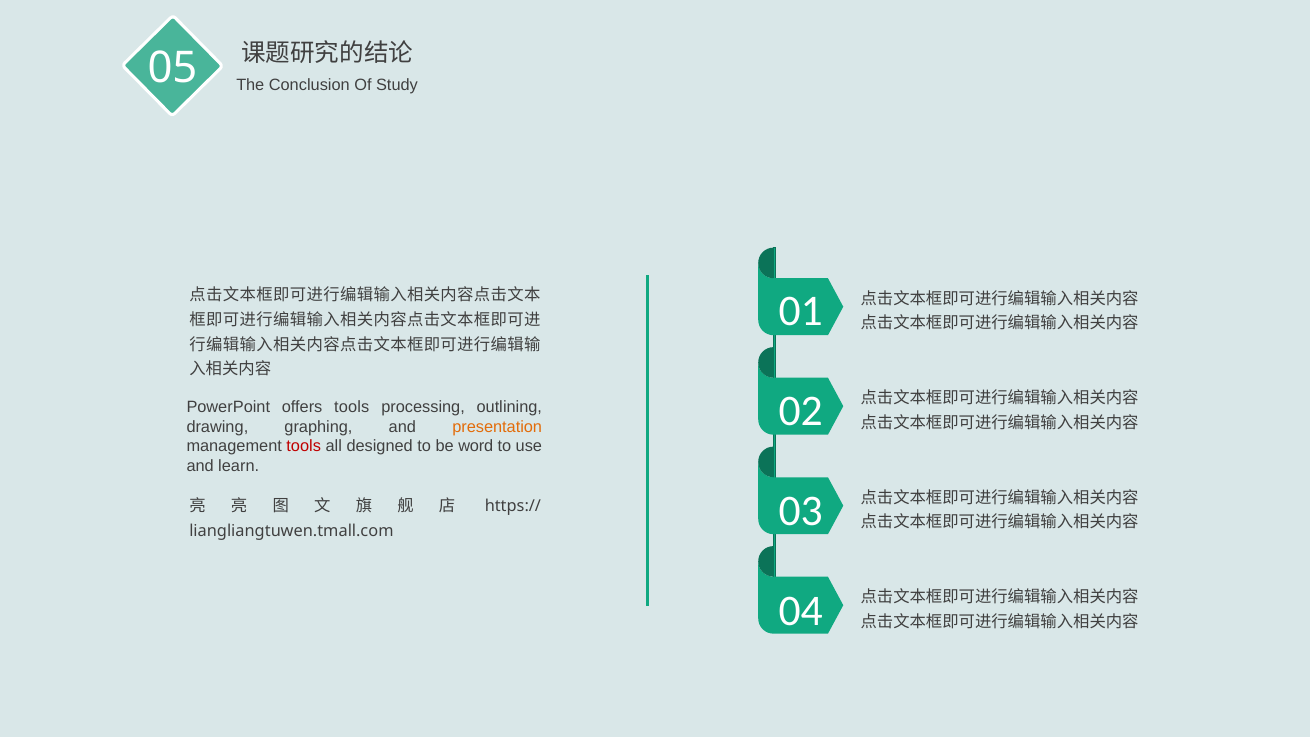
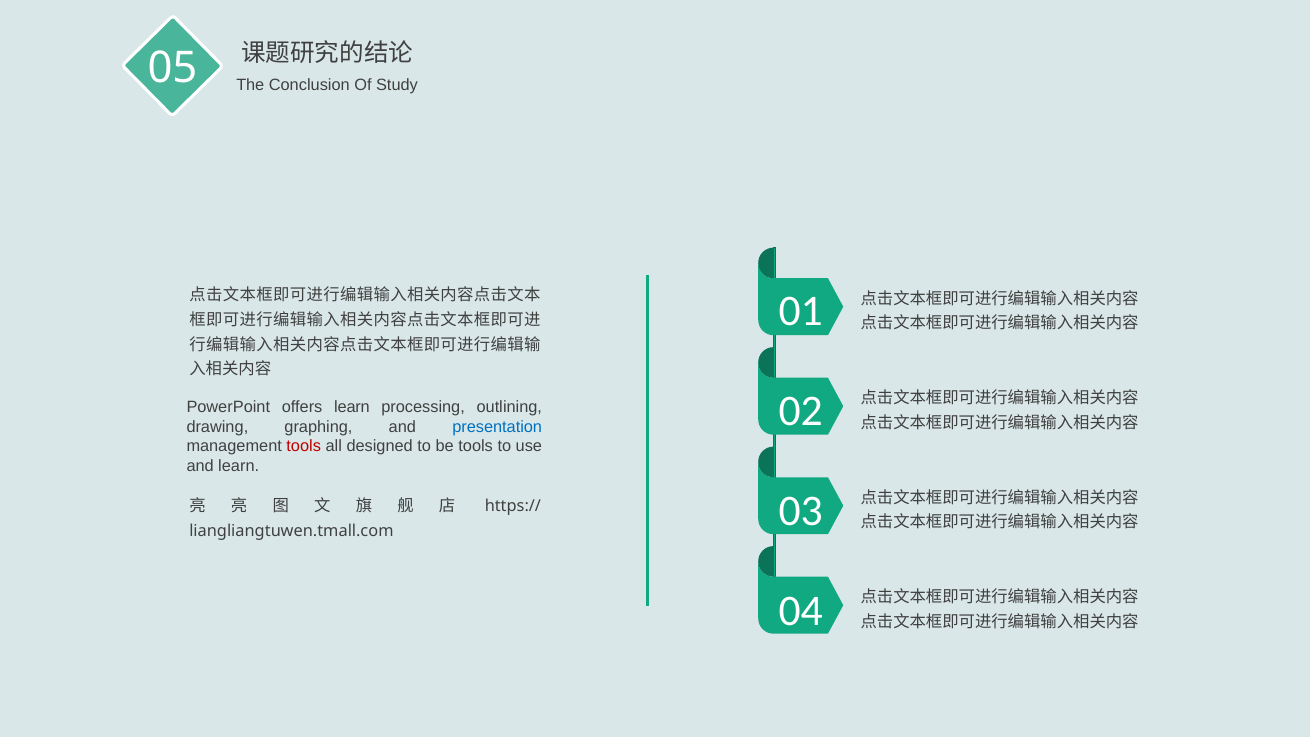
offers tools: tools -> learn
presentation colour: orange -> blue
be word: word -> tools
